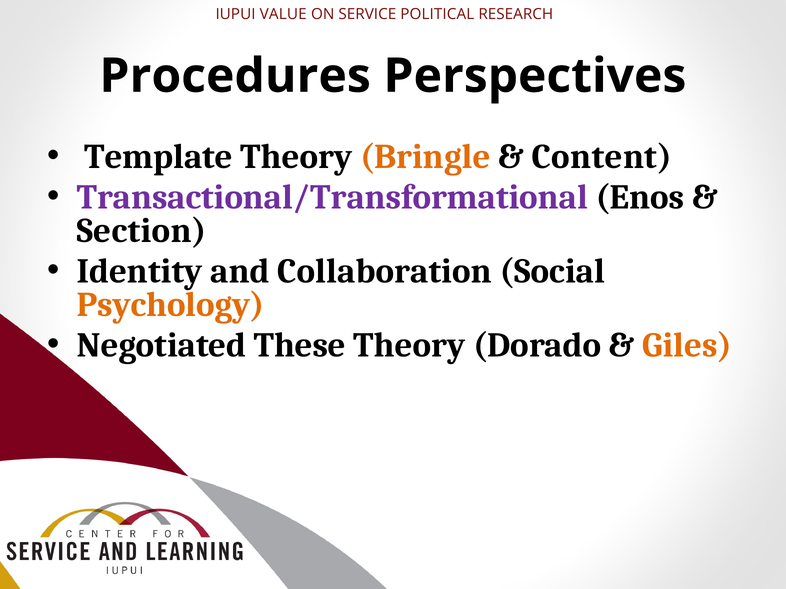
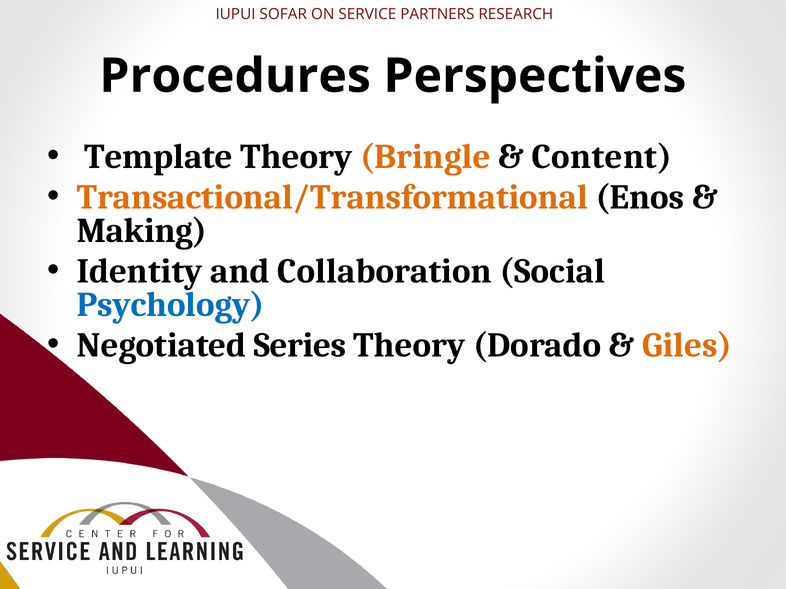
VALUE: VALUE -> SOFAR
POLITICAL: POLITICAL -> PARTNERS
Transactional/Transformational colour: purple -> orange
Section: Section -> Making
Psychology colour: orange -> blue
These: These -> Series
